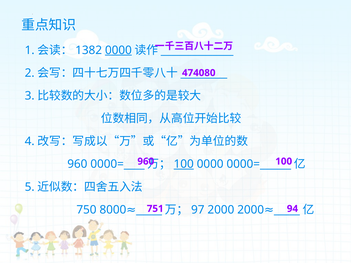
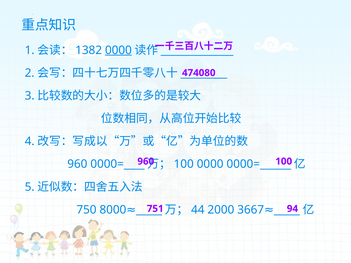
100 at (184, 164) underline: present -> none
97: 97 -> 44
2000 2000: 2000 -> 3667
